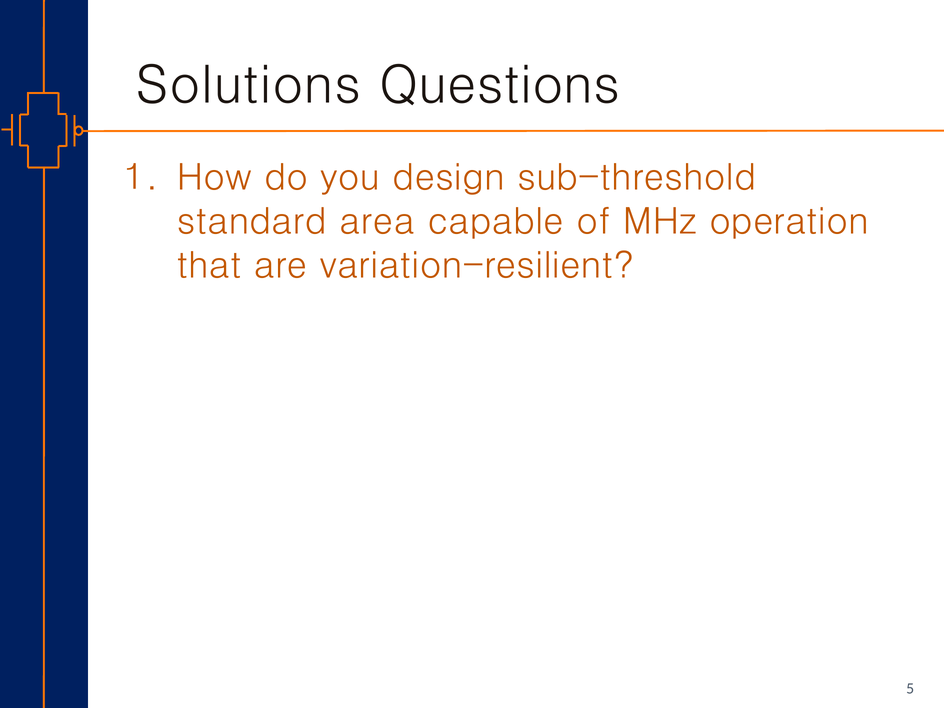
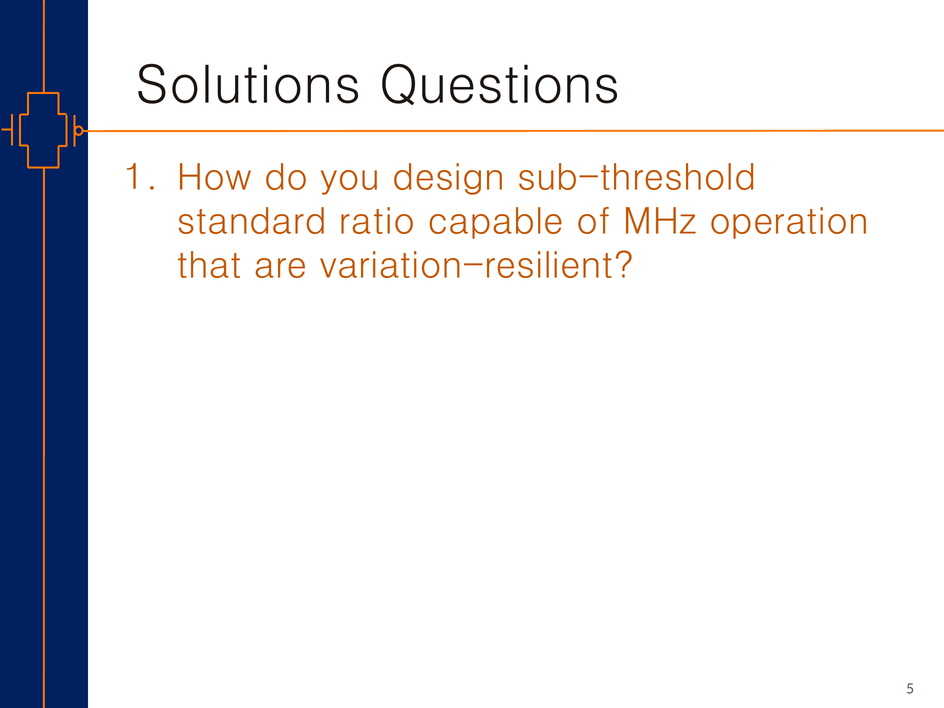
area: area -> ratio
